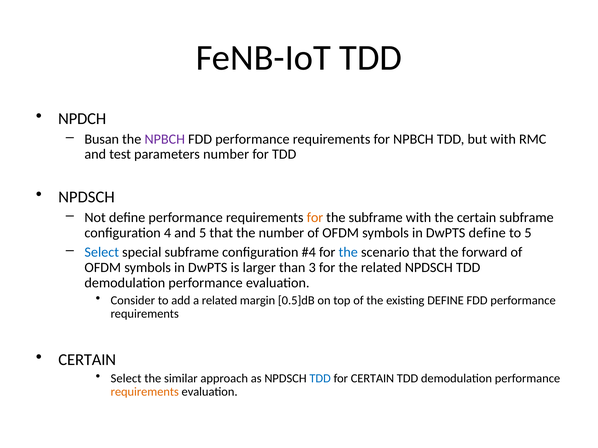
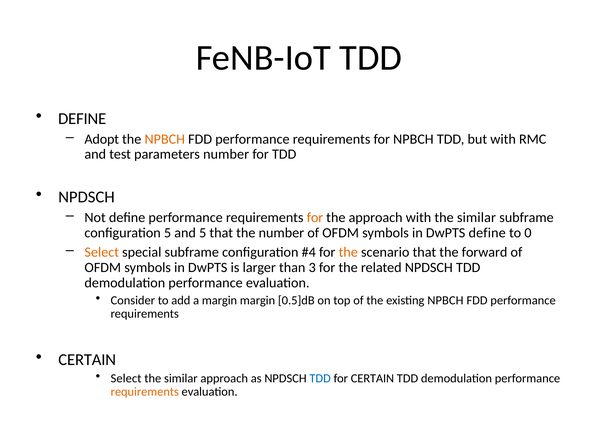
NPDCH at (82, 119): NPDCH -> DEFINE
Busan: Busan -> Adopt
NPBCH at (165, 139) colour: purple -> orange
the subframe: subframe -> approach
with the certain: certain -> similar
configuration 4: 4 -> 5
to 5: 5 -> 0
Select at (102, 253) colour: blue -> orange
the at (348, 253) colour: blue -> orange
a related: related -> margin
existing DEFINE: DEFINE -> NPBCH
